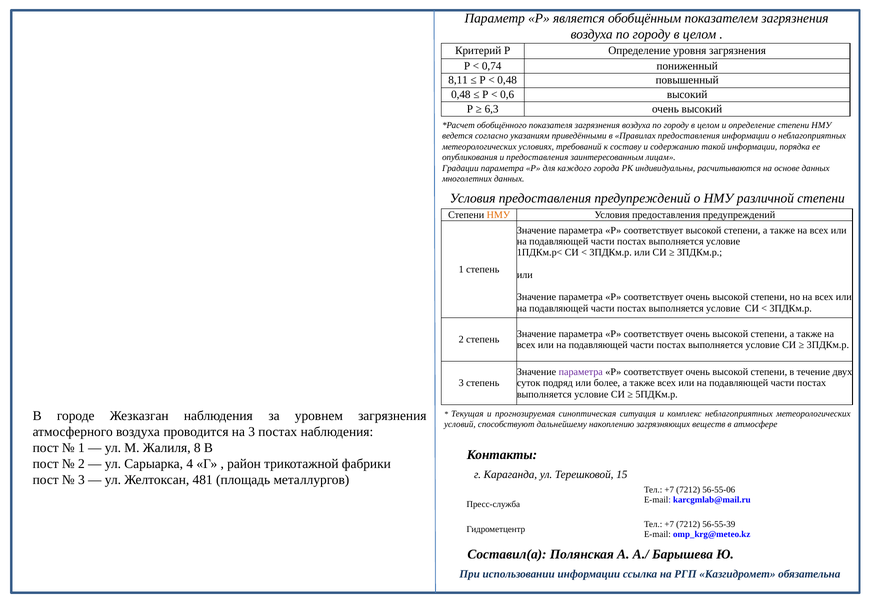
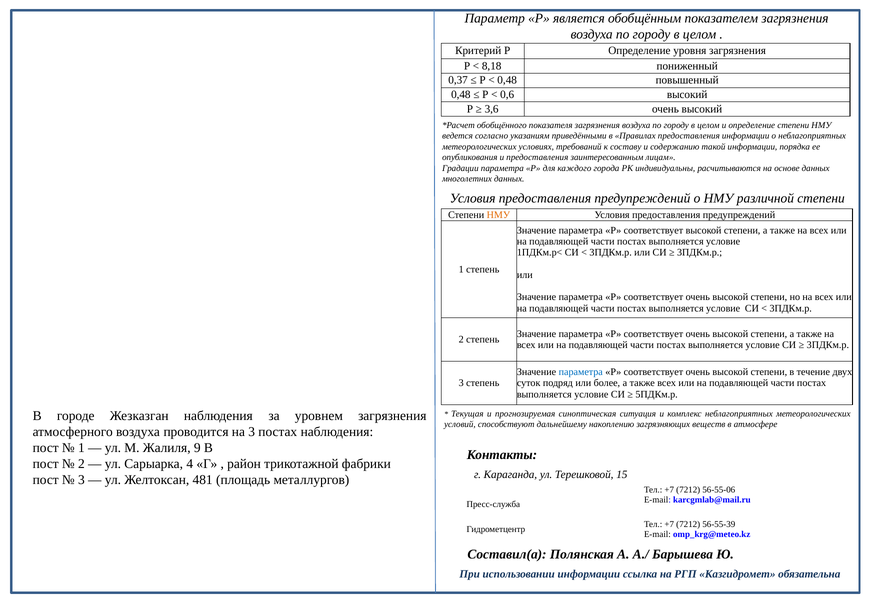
0,74: 0,74 -> 8,18
8,11: 8,11 -> 0,37
6,3: 6,3 -> 3,6
параметра at (581, 372) colour: purple -> blue
8: 8 -> 9
